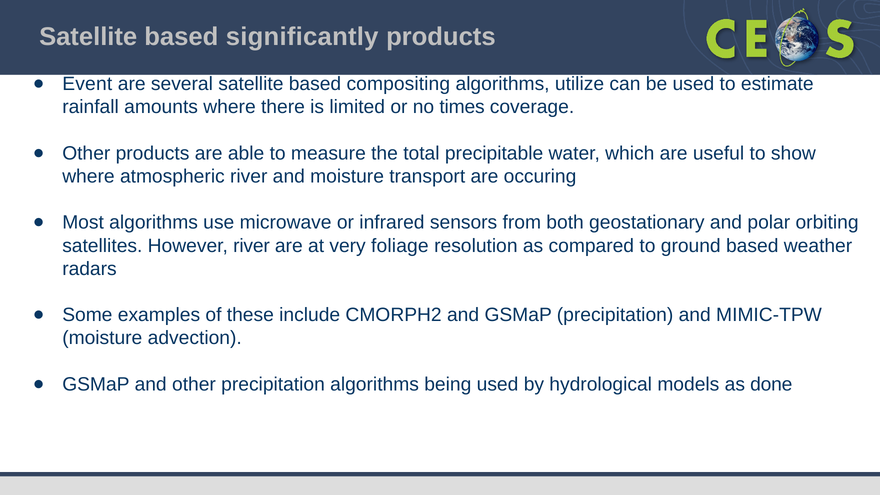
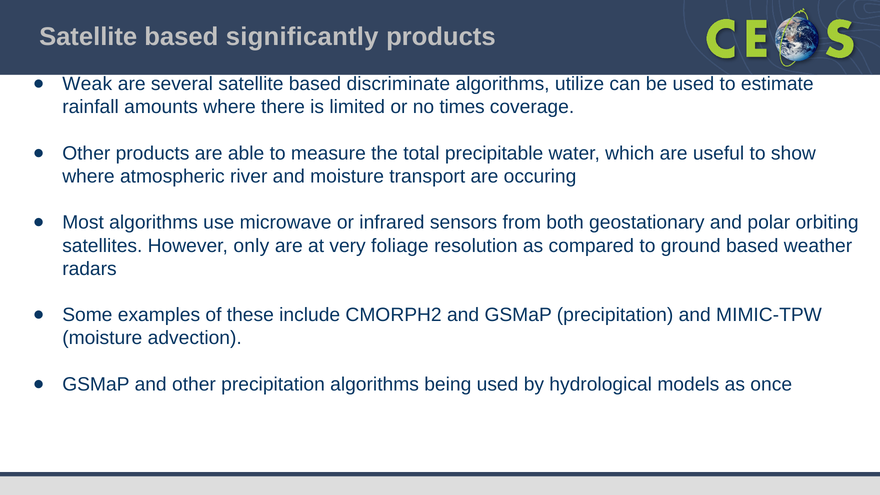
Event: Event -> Weak
compositing: compositing -> discriminate
However river: river -> only
done: done -> once
